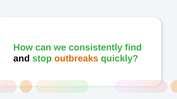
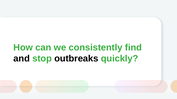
outbreaks colour: orange -> black
